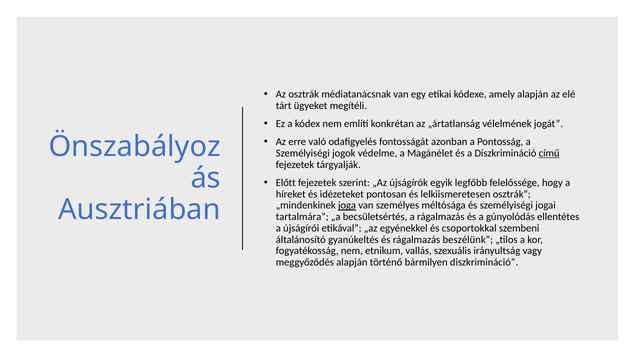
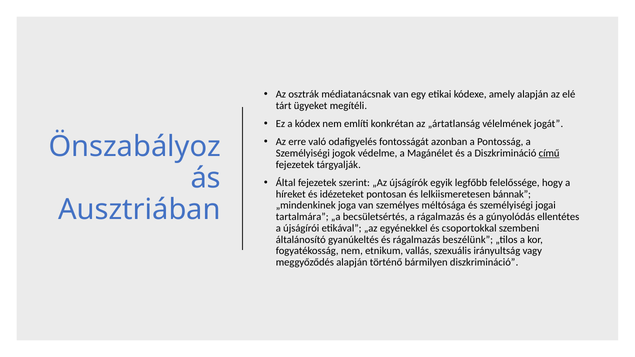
Előtt: Előtt -> Által
lelkiismeretesen osztrák: osztrák -> bánnak
joga underline: present -> none
